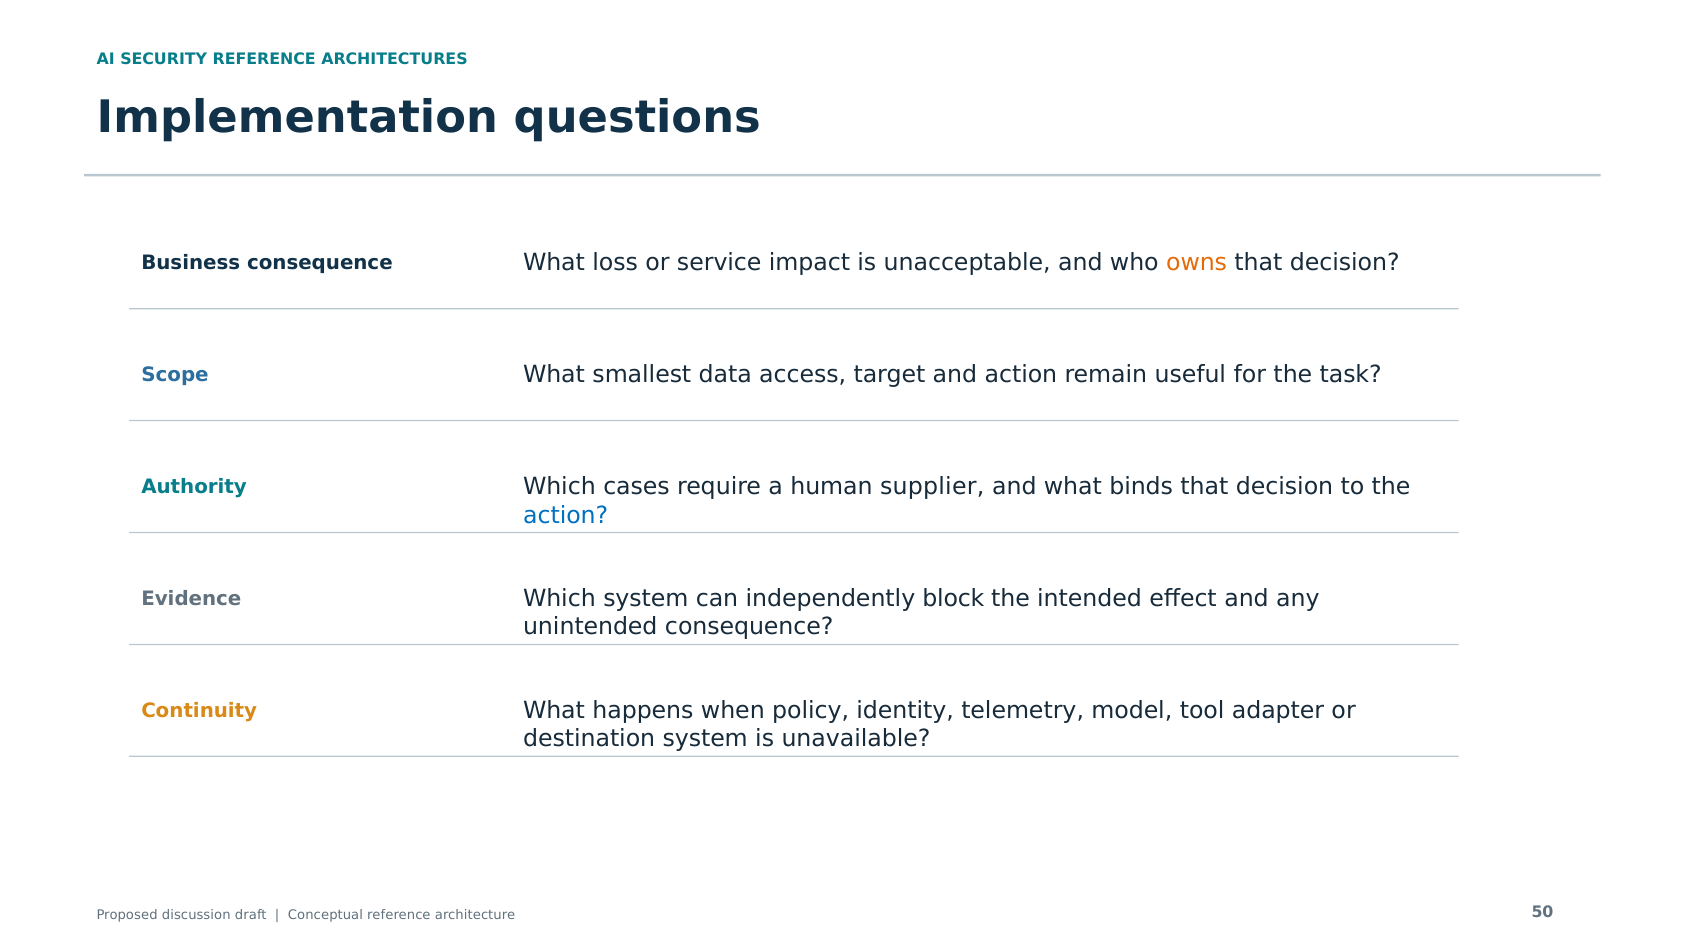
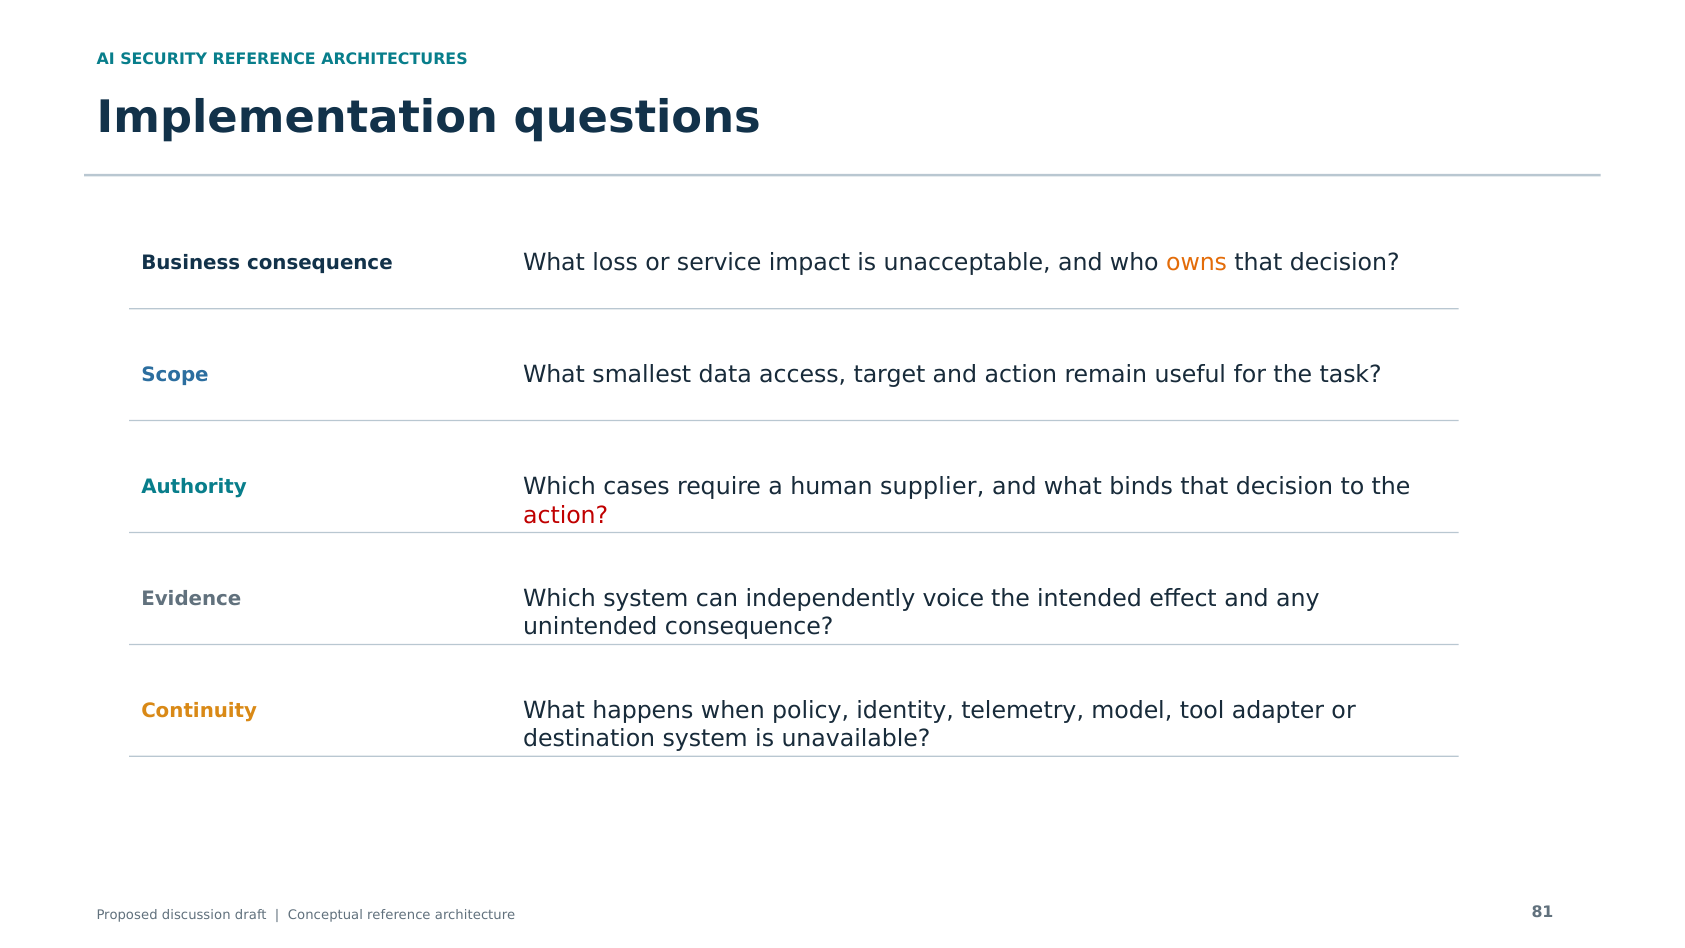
action at (566, 515) colour: blue -> red
block: block -> voice
50: 50 -> 81
